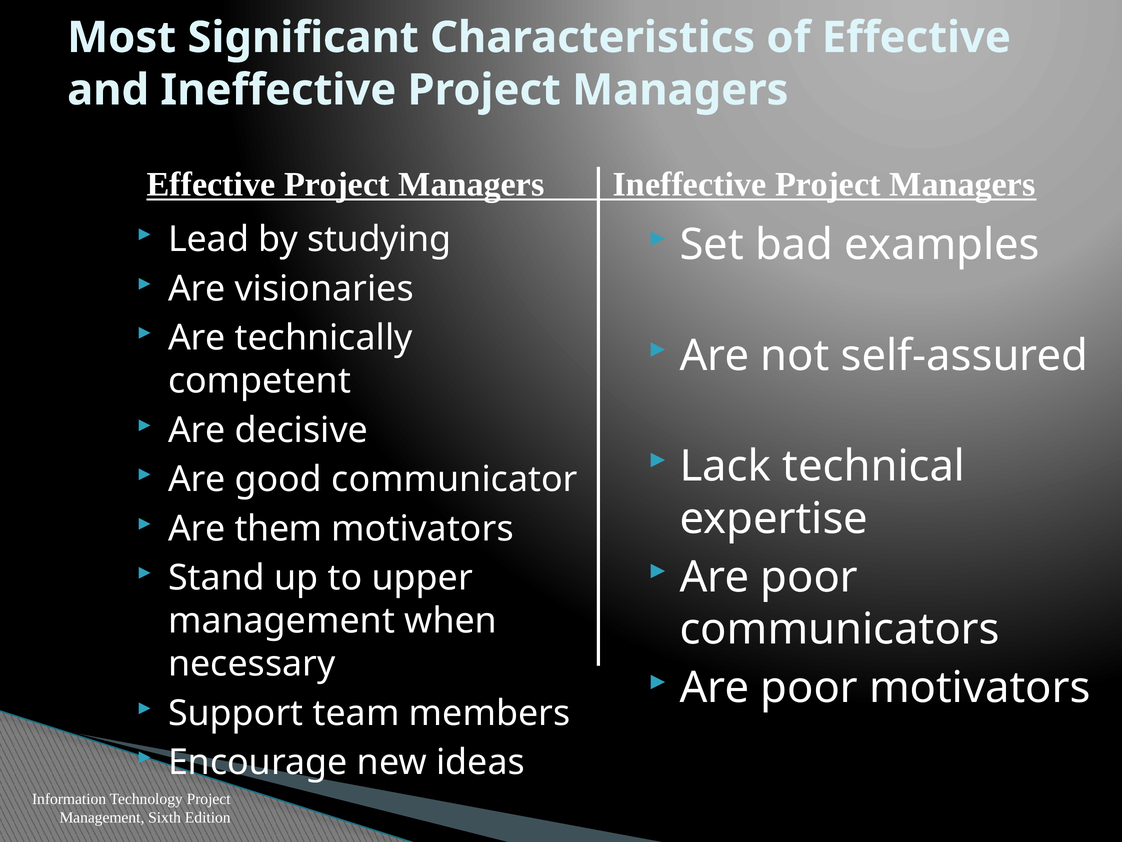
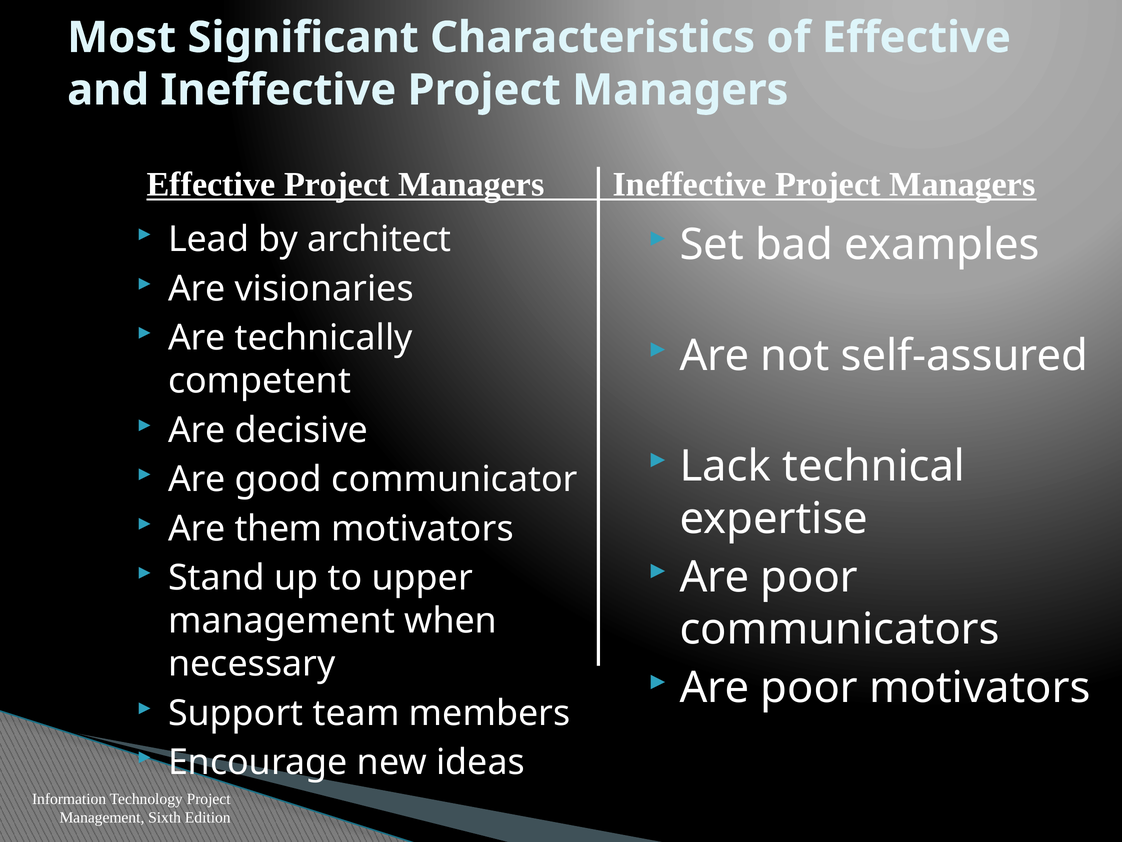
studying: studying -> architect
